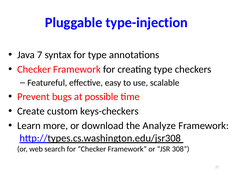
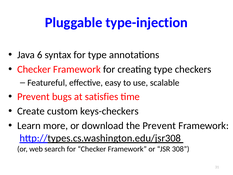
7: 7 -> 6
possible: possible -> satisfies
the Analyze: Analyze -> Prevent
